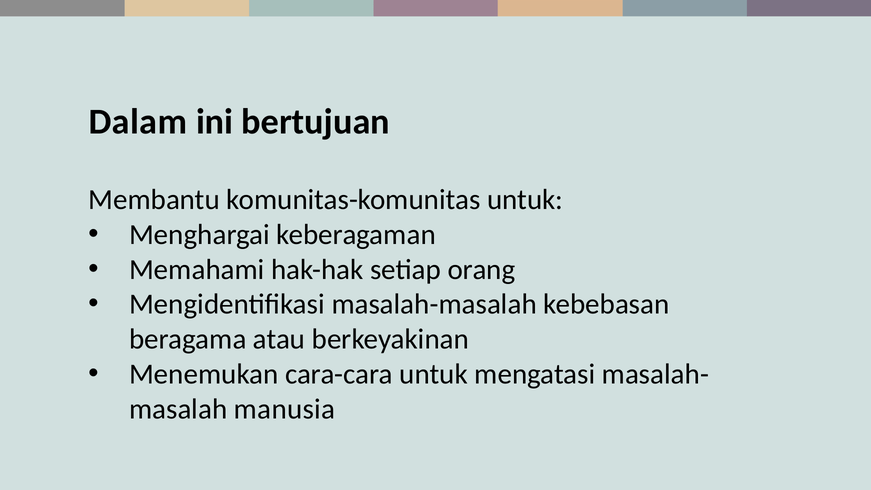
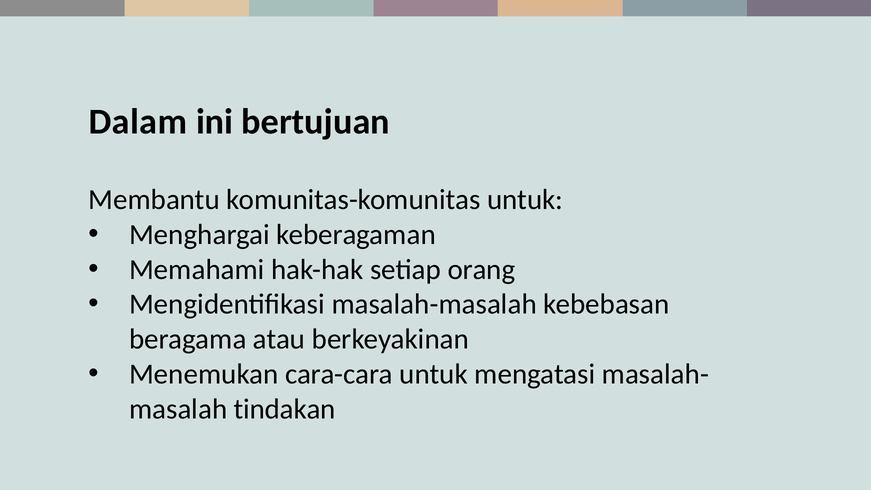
manusia: manusia -> tindakan
